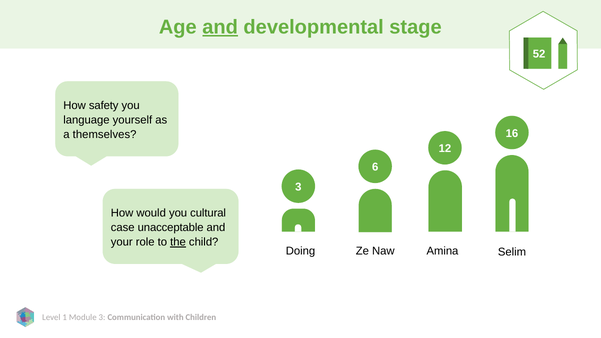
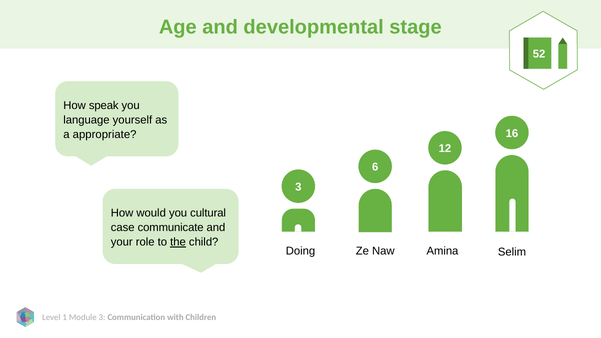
and at (220, 27) underline: present -> none
safety: safety -> speak
themselves: themselves -> appropriate
unacceptable: unacceptable -> communicate
